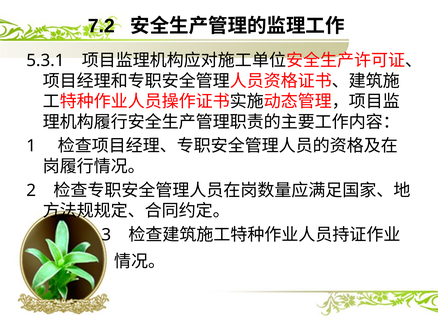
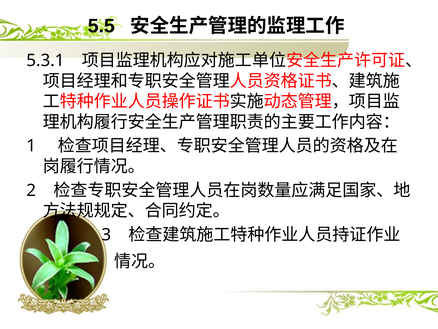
7.2: 7.2 -> 5.5
